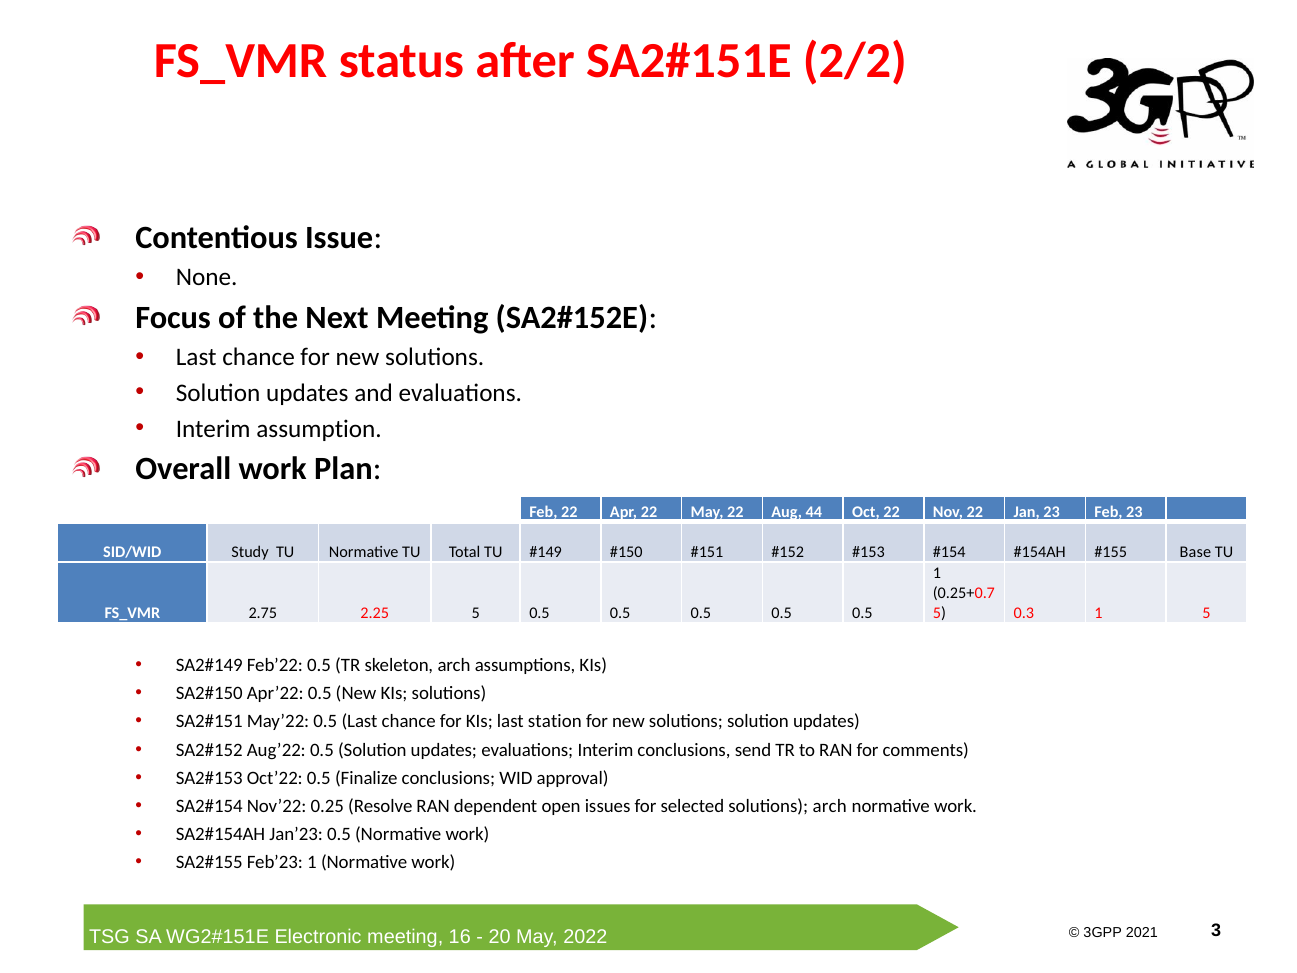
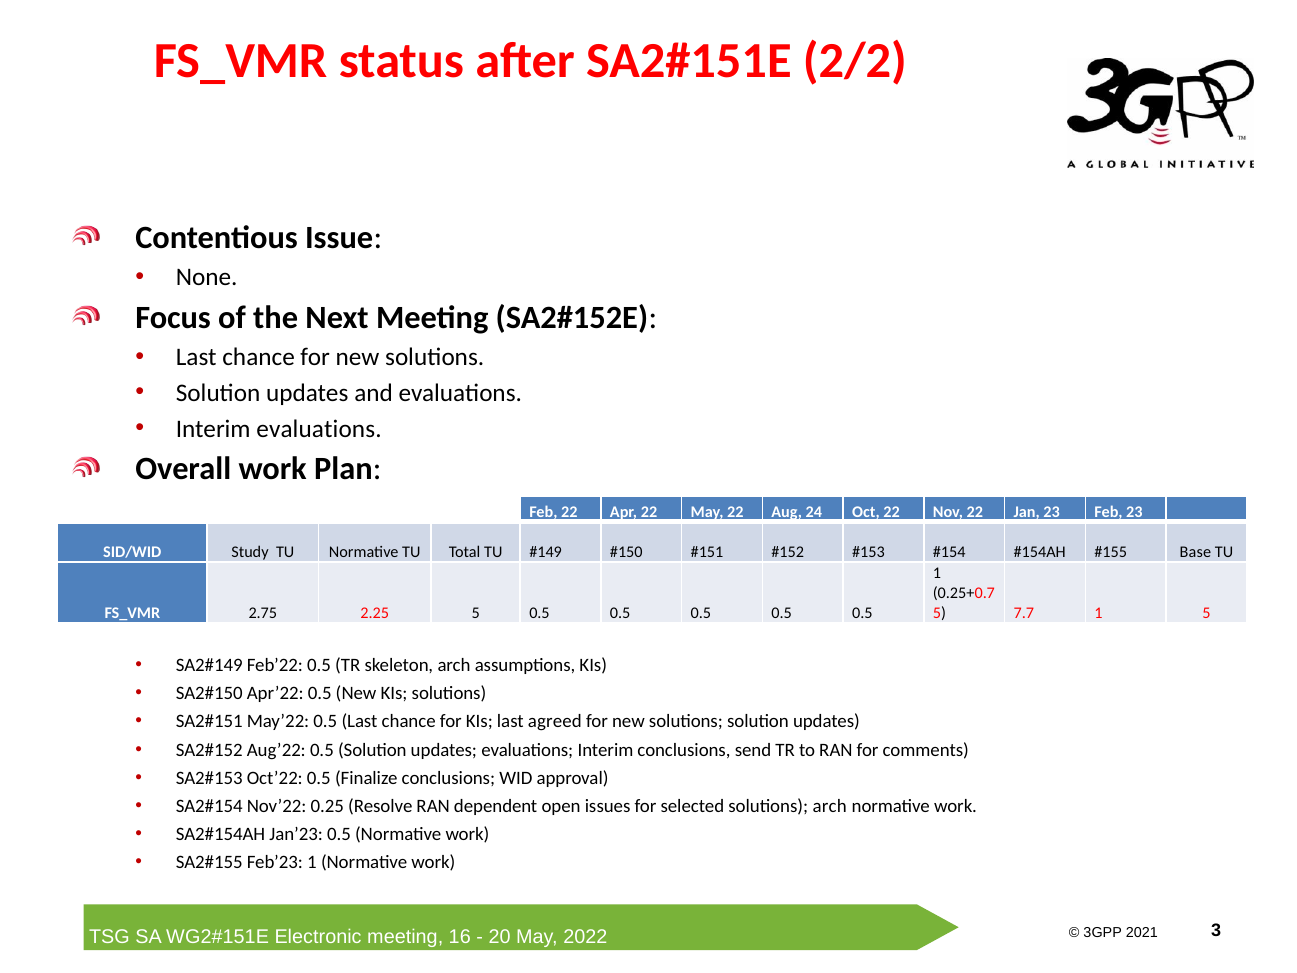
Interim assumption: assumption -> evaluations
44: 44 -> 24
0.3: 0.3 -> 7.7
station: station -> agreed
